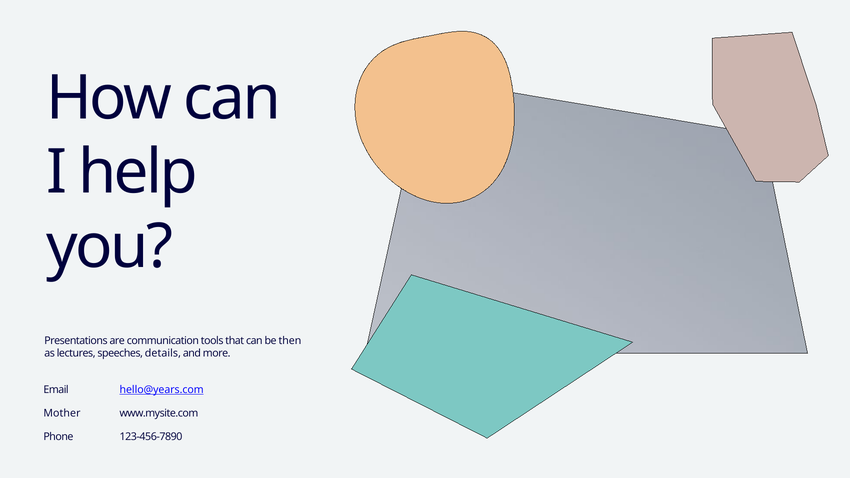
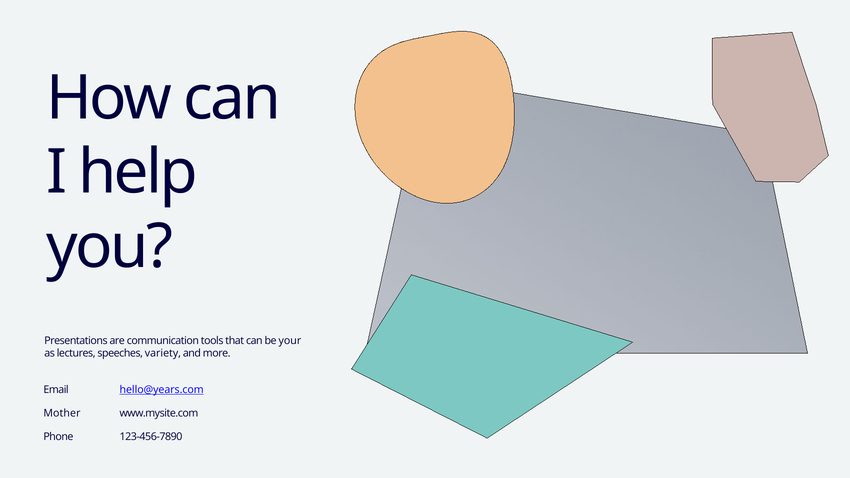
then: then -> your
details: details -> variety
